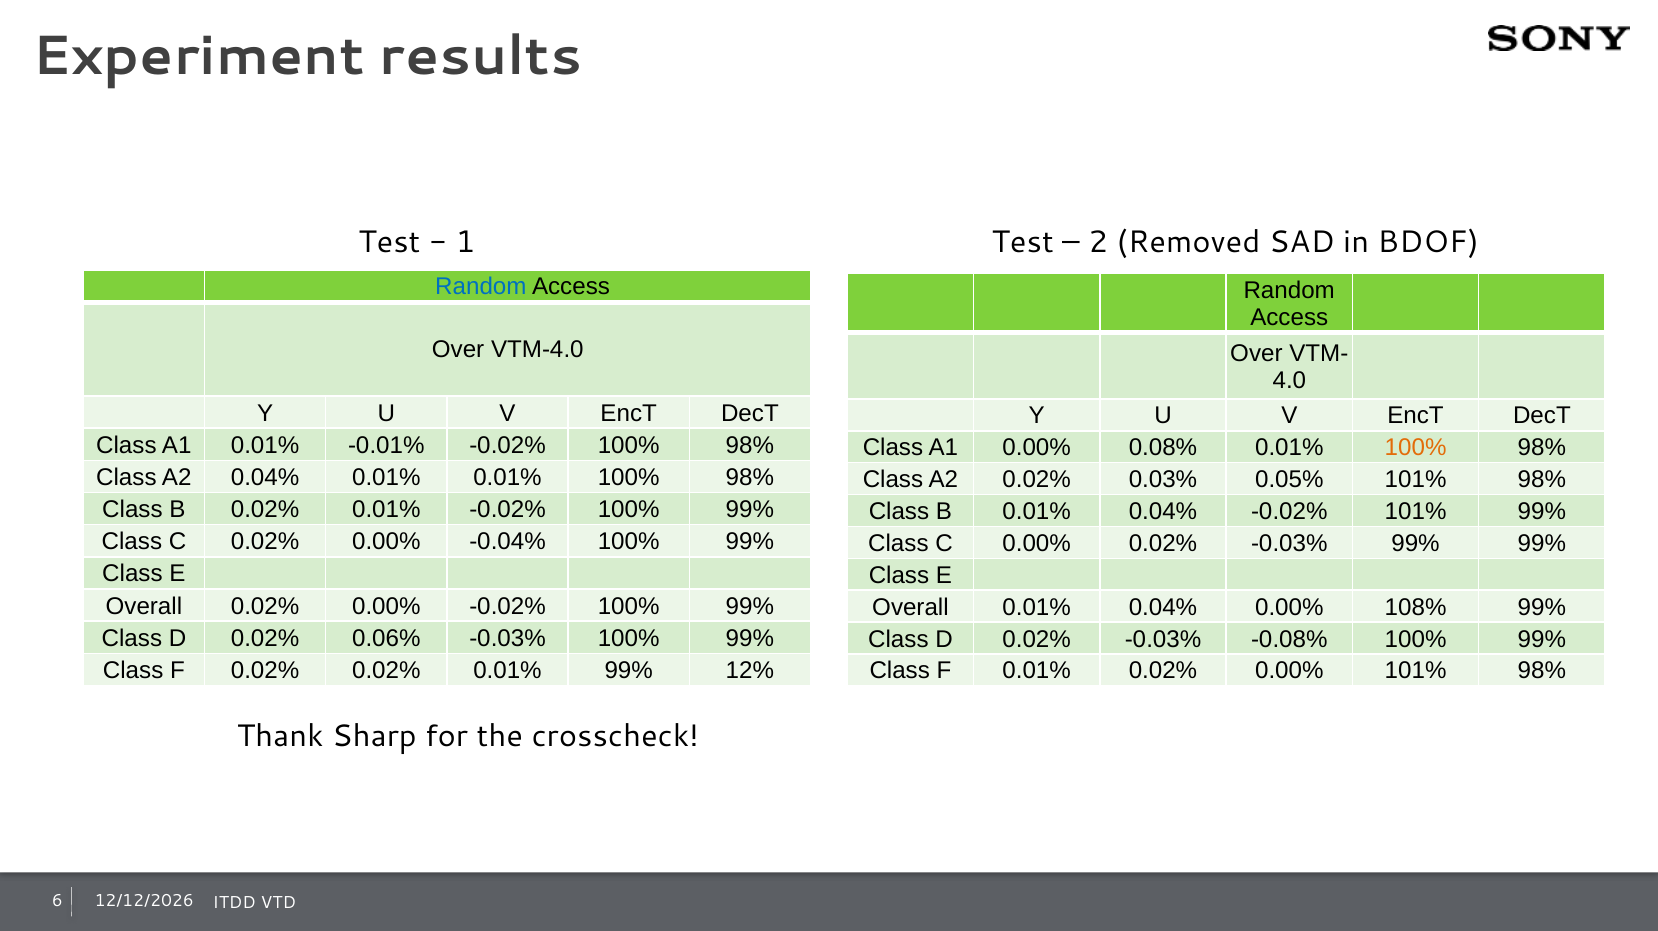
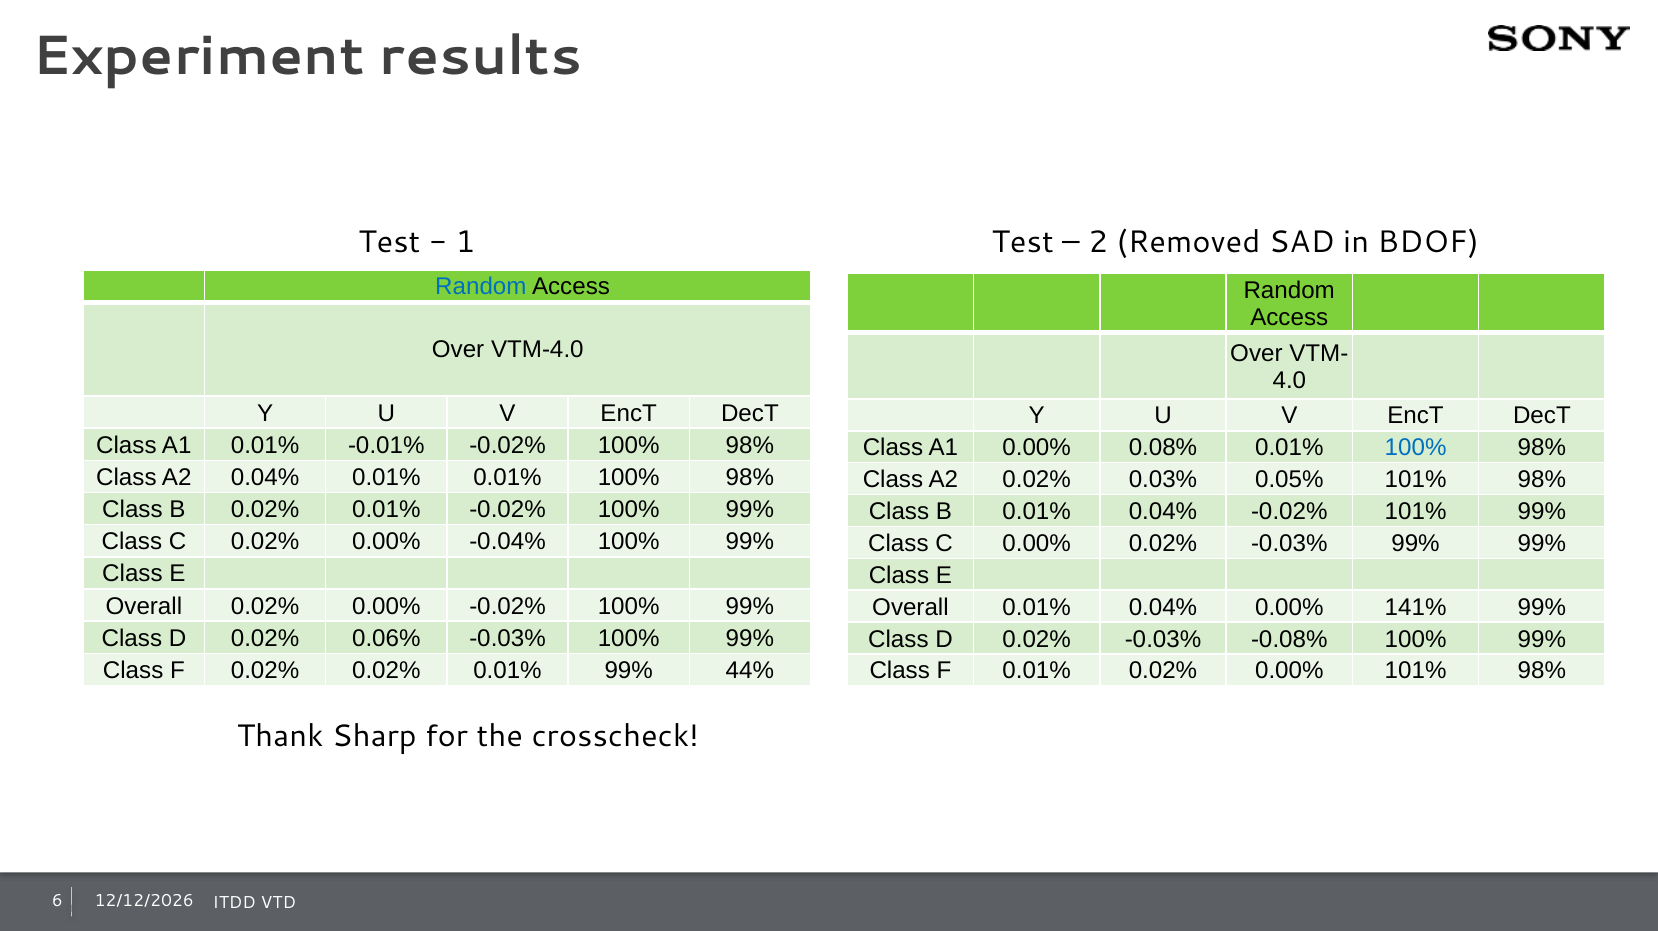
100% at (1416, 448) colour: orange -> blue
108%: 108% -> 141%
12%: 12% -> 44%
